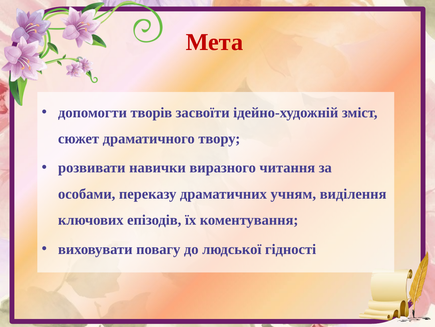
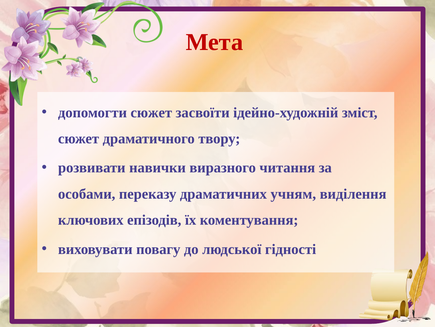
допомогти творів: творів -> сюжет
